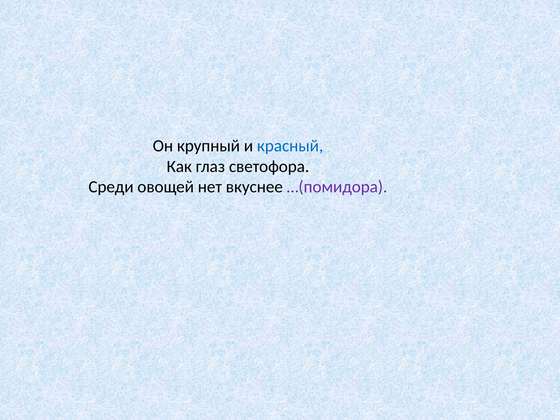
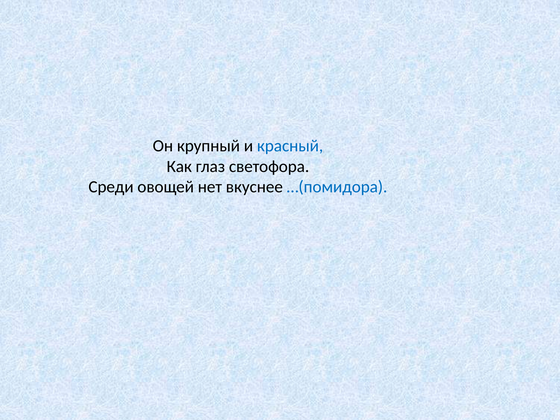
…(помидора colour: purple -> blue
